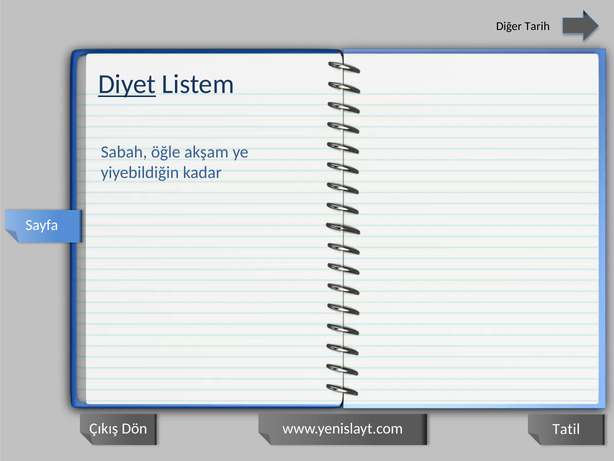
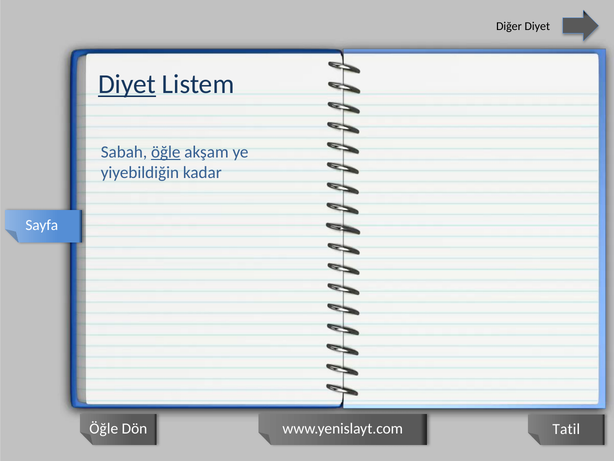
Diğer Tarih: Tarih -> Diyet
öğle at (166, 152) underline: none -> present
Çıkış at (104, 428): Çıkış -> Öğle
